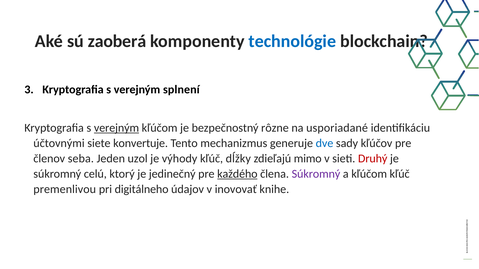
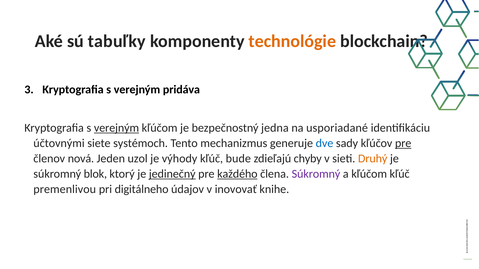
zaoberá: zaoberá -> tabuľky
technológie colour: blue -> orange
splnení: splnení -> pridáva
rôzne: rôzne -> jedna
konvertuje: konvertuje -> systémoch
pre at (403, 143) underline: none -> present
seba: seba -> nová
dĺžky: dĺžky -> bude
mimo: mimo -> chyby
Druhý colour: red -> orange
celú: celú -> blok
jedinečný underline: none -> present
